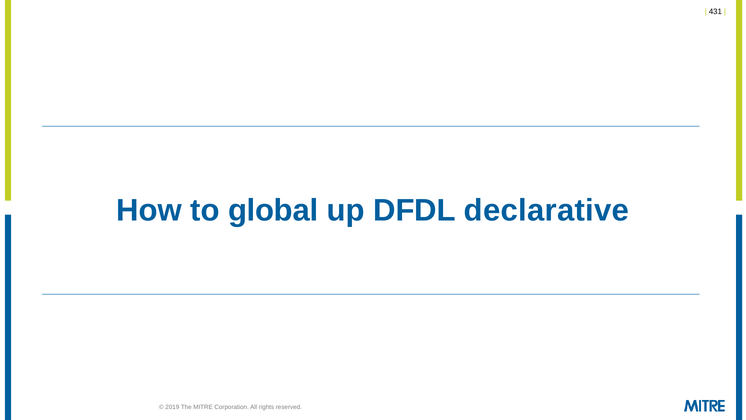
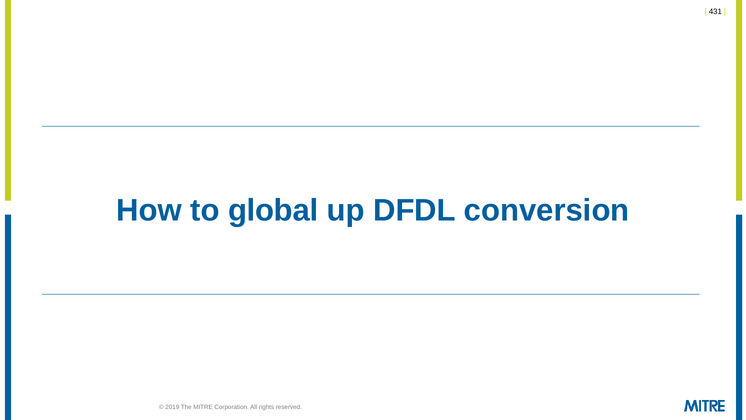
declarative: declarative -> conversion
